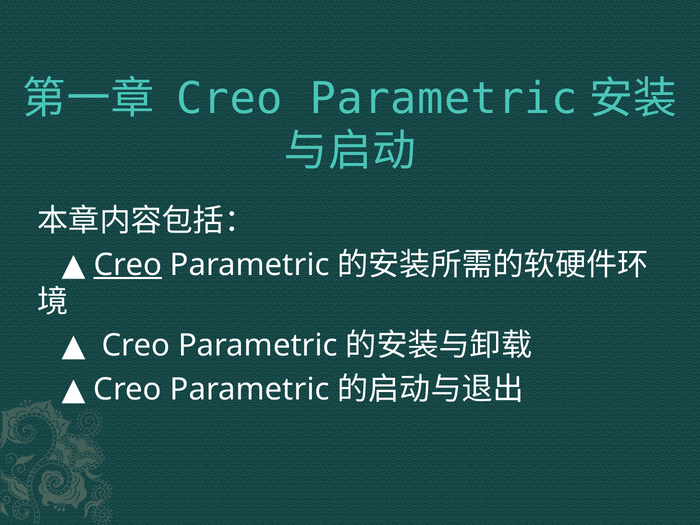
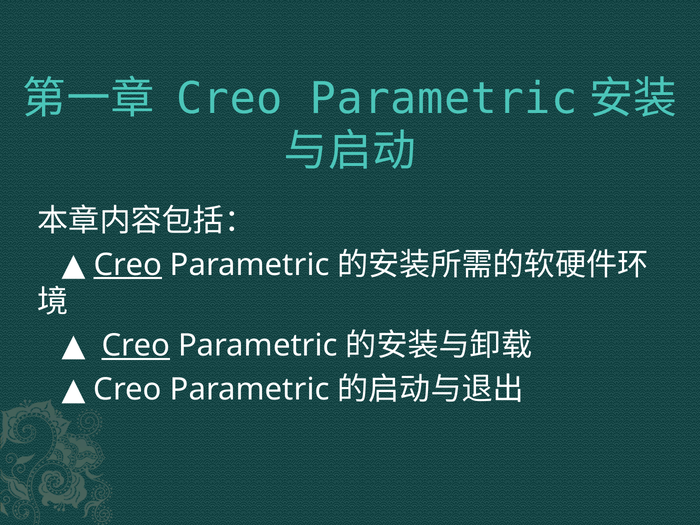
Creo at (136, 346) underline: none -> present
